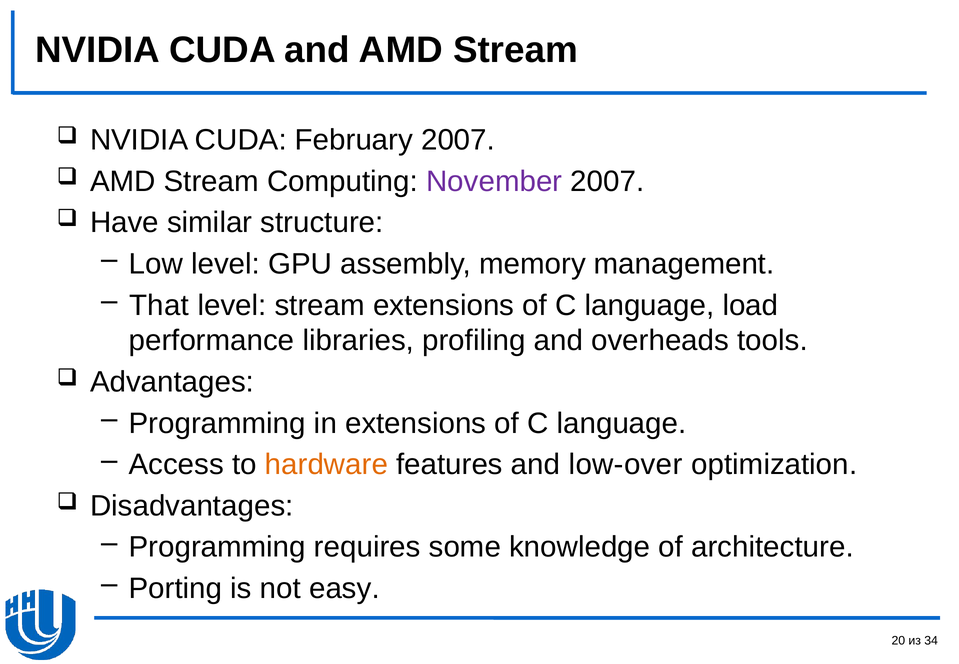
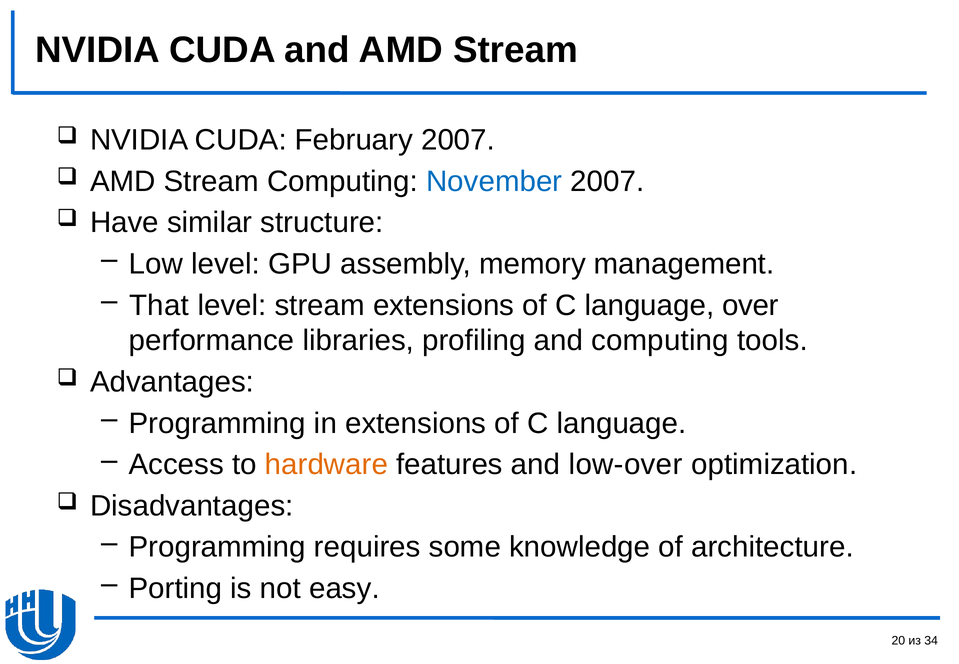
November colour: purple -> blue
load: load -> over
and overheads: overheads -> computing
